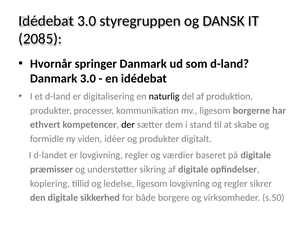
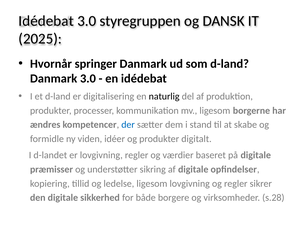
2085: 2085 -> 2025
ethvert: ethvert -> ændres
der colour: black -> blue
s.50: s.50 -> s.28
